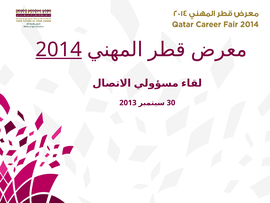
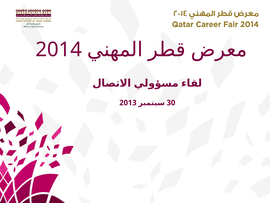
2014 underline: present -> none
